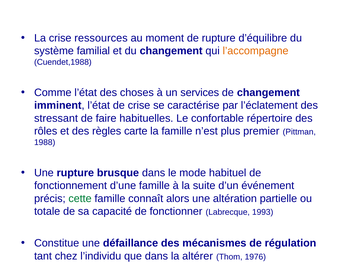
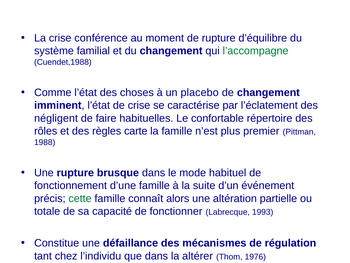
ressources: ressources -> conférence
l’accompagne colour: orange -> green
services: services -> placebo
stressant: stressant -> négligent
